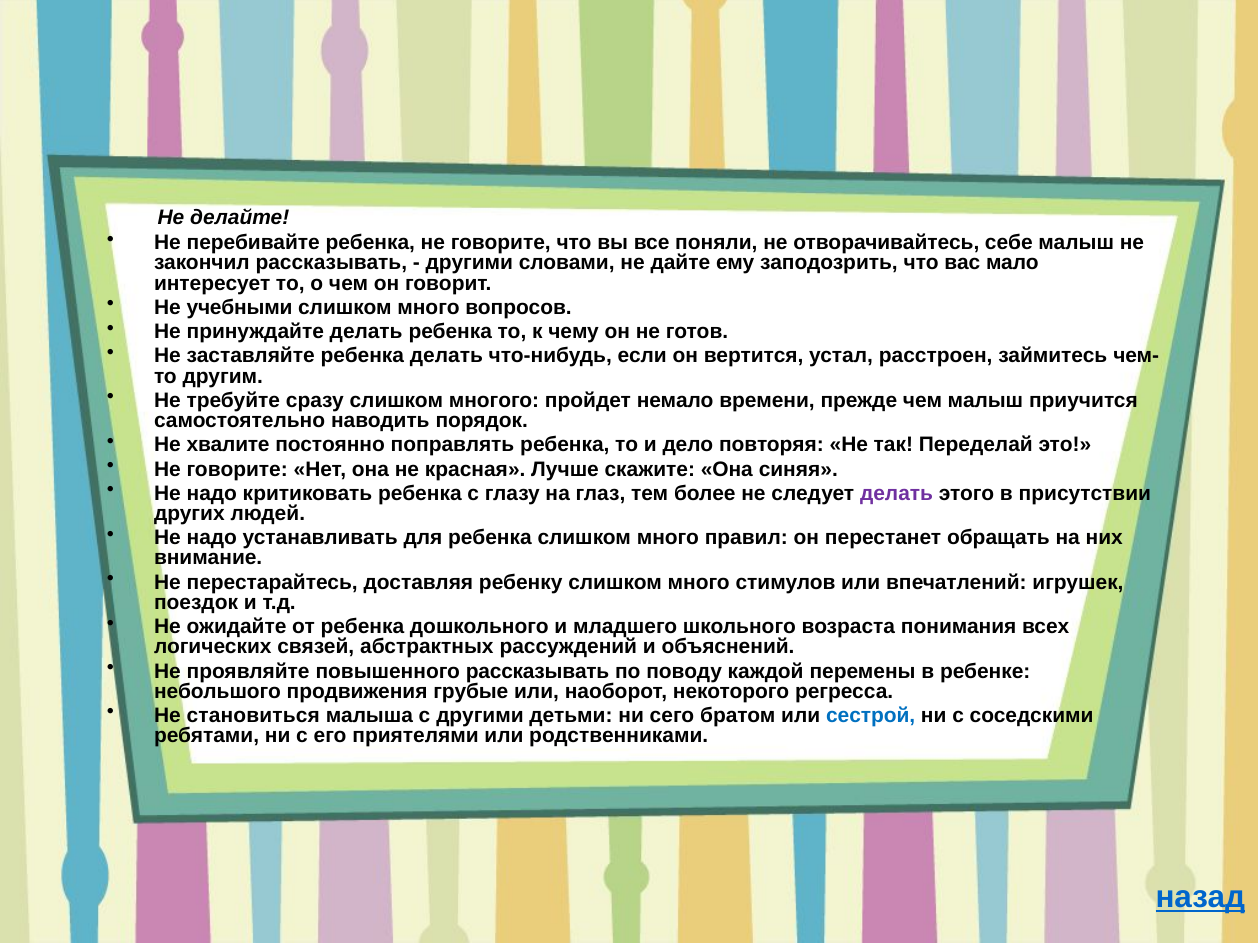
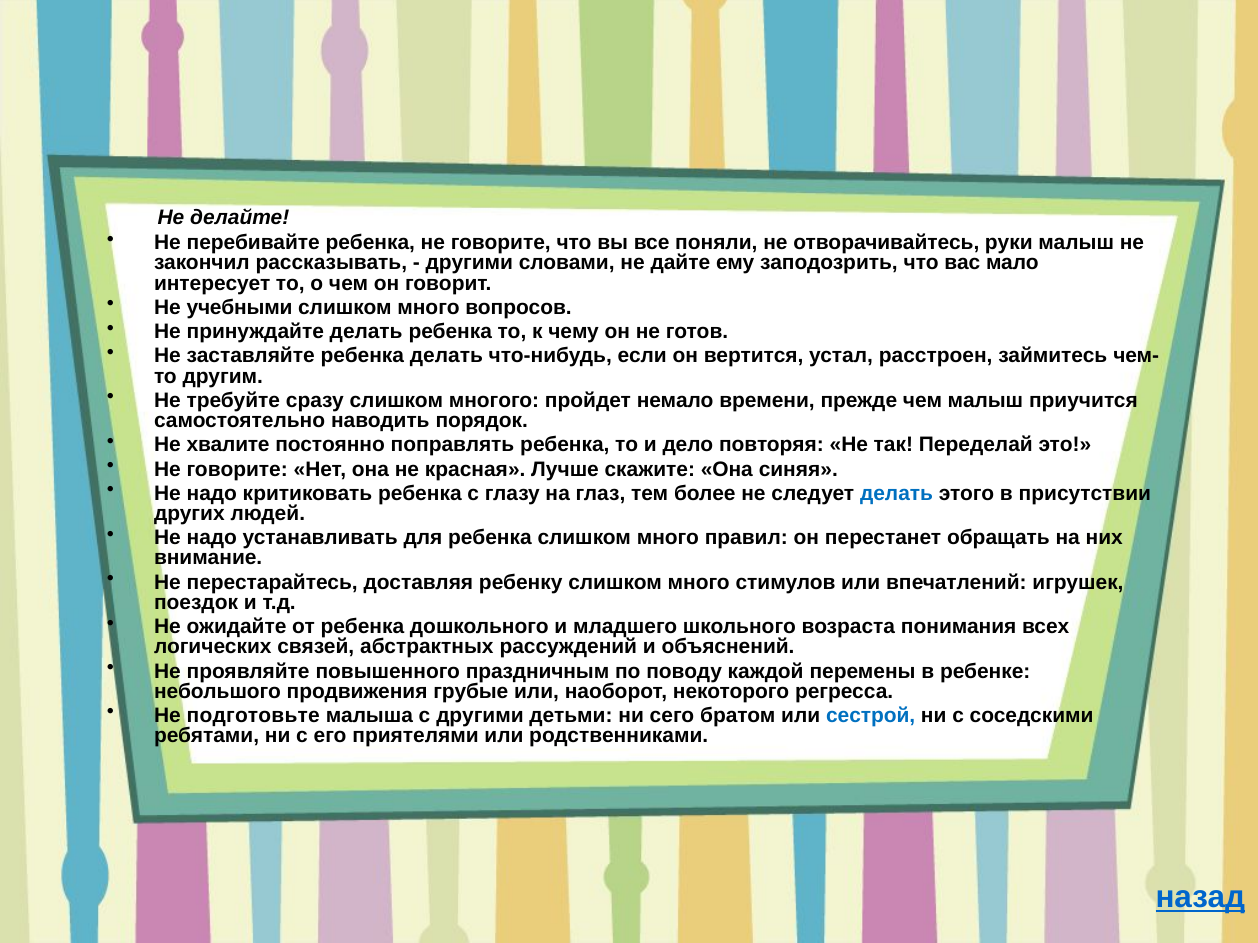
себе: себе -> руки
делать at (897, 494) colour: purple -> blue
повышенного рассказывать: рассказывать -> праздничным
становиться: становиться -> подготовьте
